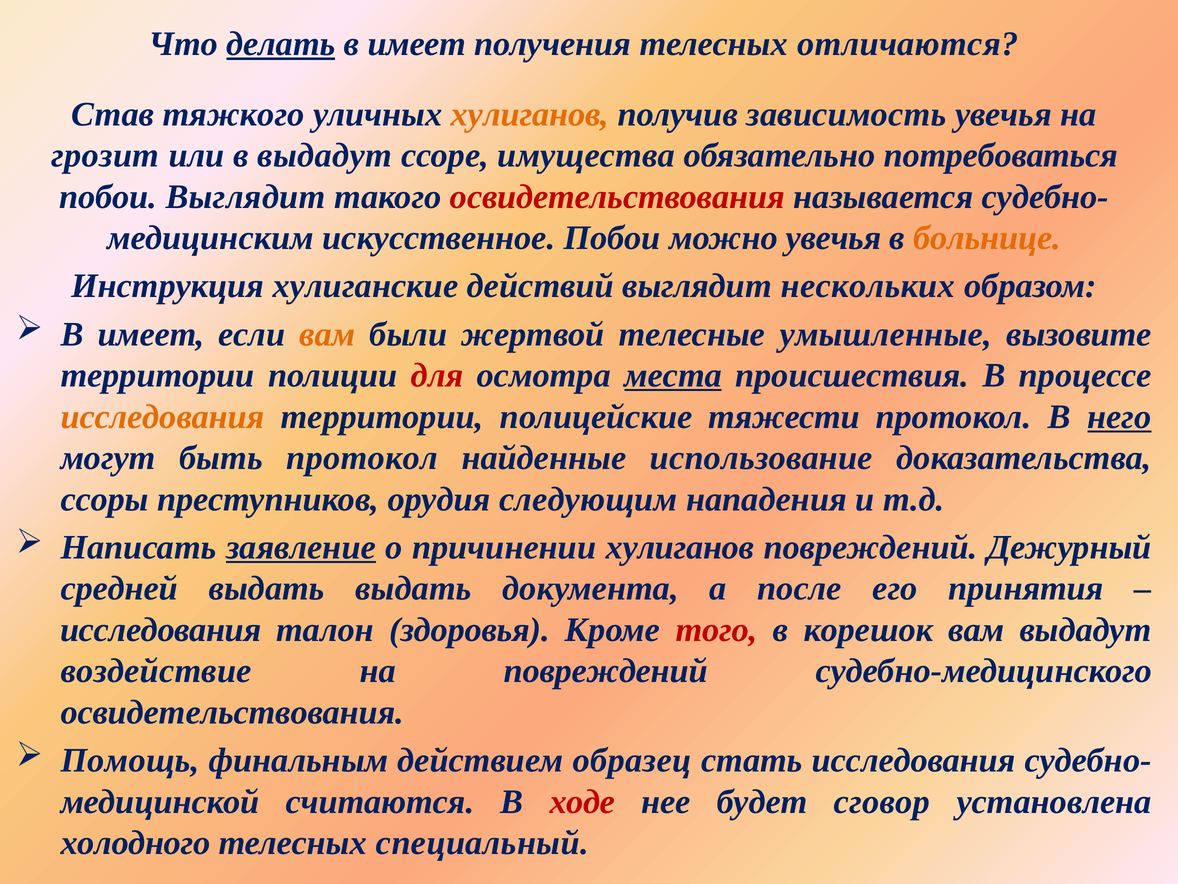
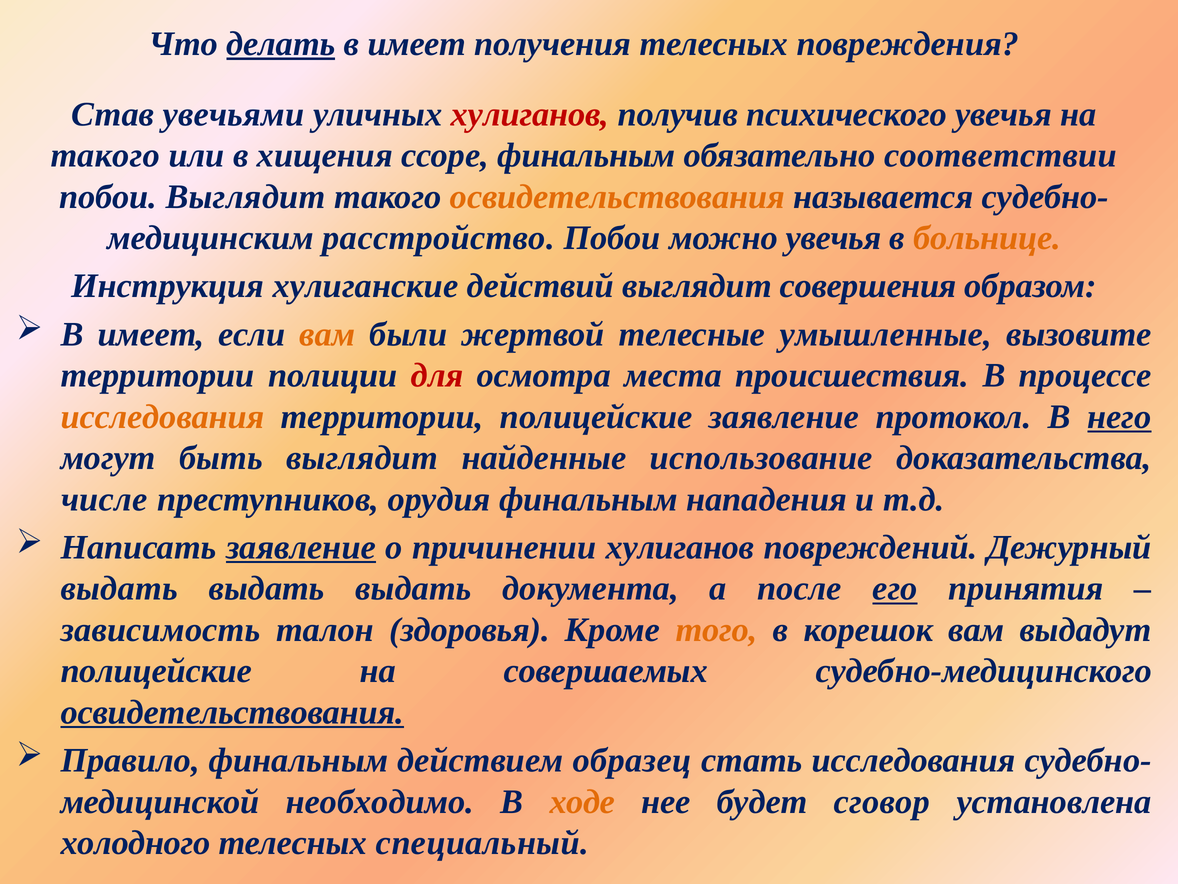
отличаются: отличаются -> повреждения
тяжкого: тяжкого -> увечьями
хулиганов at (530, 114) colour: orange -> red
зависимость: зависимость -> психического
грозит at (105, 155): грозит -> такого
в выдадут: выдадут -> хищения
ссоре имущества: имущества -> финальным
потребоваться: потребоваться -> соответствии
освидетельствования at (617, 197) colour: red -> orange
искусственное: искусственное -> расстройство
нескольких: нескольких -> совершения
места underline: present -> none
полицейские тяжести: тяжести -> заявление
быть протокол: протокол -> выглядит
ссоры: ссоры -> числе
орудия следующим: следующим -> финальным
средней at (119, 588): средней -> выдать
его underline: none -> present
исследования at (161, 629): исследования -> зависимость
того colour: red -> orange
воздействие at (156, 671): воздействие -> полицейские
на повреждений: повреждений -> совершаемых
освидетельствования at (232, 712) underline: none -> present
Помощь: Помощь -> Правило
считаются: считаются -> необходимо
ходе colour: red -> orange
